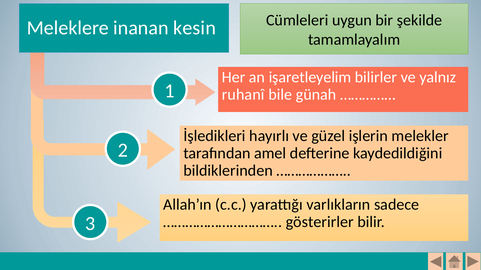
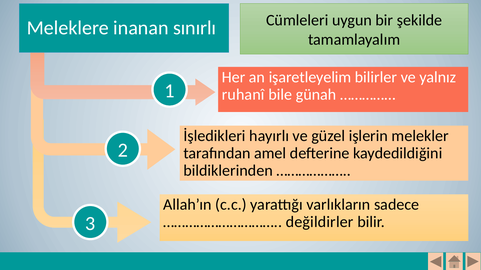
kesin: kesin -> sınırlı
gösterirler: gösterirler -> değildirler
